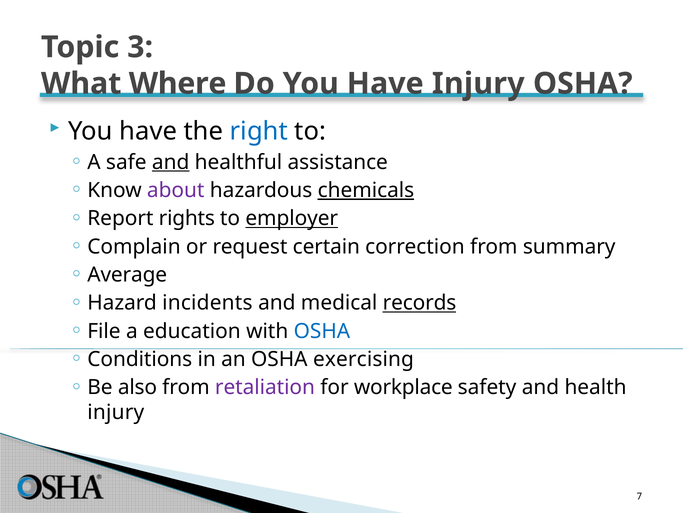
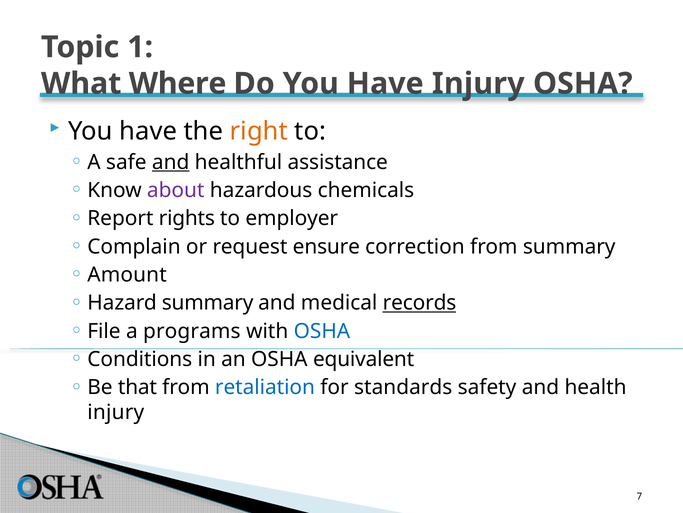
3: 3 -> 1
right colour: blue -> orange
chemicals underline: present -> none
employer underline: present -> none
certain: certain -> ensure
Average: Average -> Amount
Hazard incidents: incidents -> summary
education: education -> programs
exercising: exercising -> equivalent
also: also -> that
retaliation colour: purple -> blue
workplace: workplace -> standards
